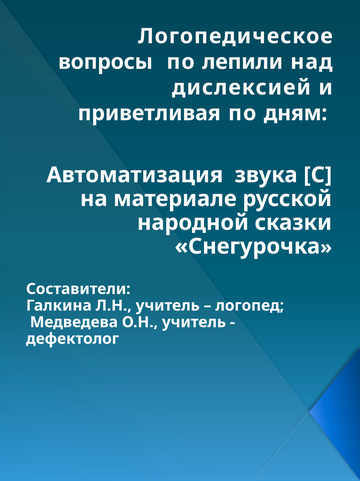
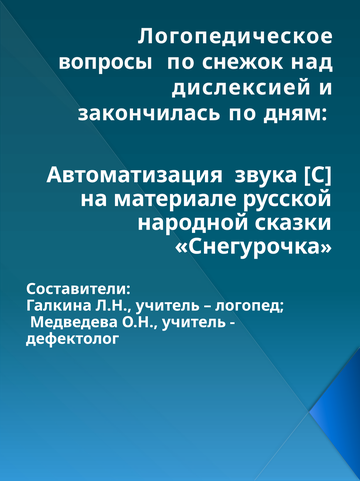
лепили: лепили -> снежок
приветливая: приветливая -> закончилась
